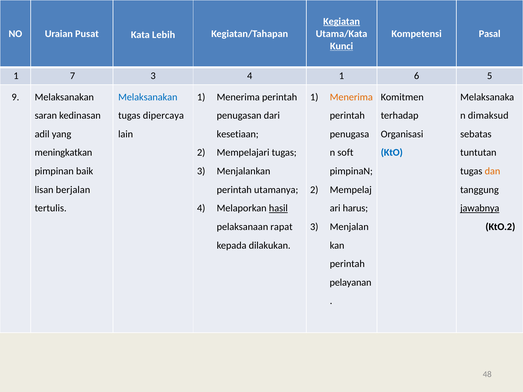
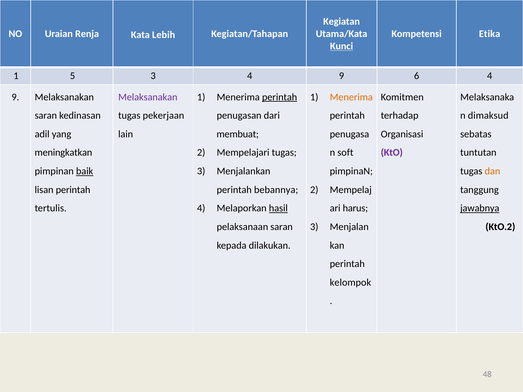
Kegiatan underline: present -> none
Pusat: Pusat -> Renja
Pasal: Pasal -> Etika
7: 7 -> 5
3 4 1: 1 -> 9
6 5: 5 -> 4
Melaksanakan at (148, 97) colour: blue -> purple
perintah at (280, 97) underline: none -> present
dipercaya: dipercaya -> pekerjaan
kesetiaan: kesetiaan -> membuat
KtO colour: blue -> purple
baik underline: none -> present
lisan berjalan: berjalan -> perintah
utamanya: utamanya -> bebannya
pelaksanaan rapat: rapat -> saran
pelayanan: pelayanan -> kelompok
